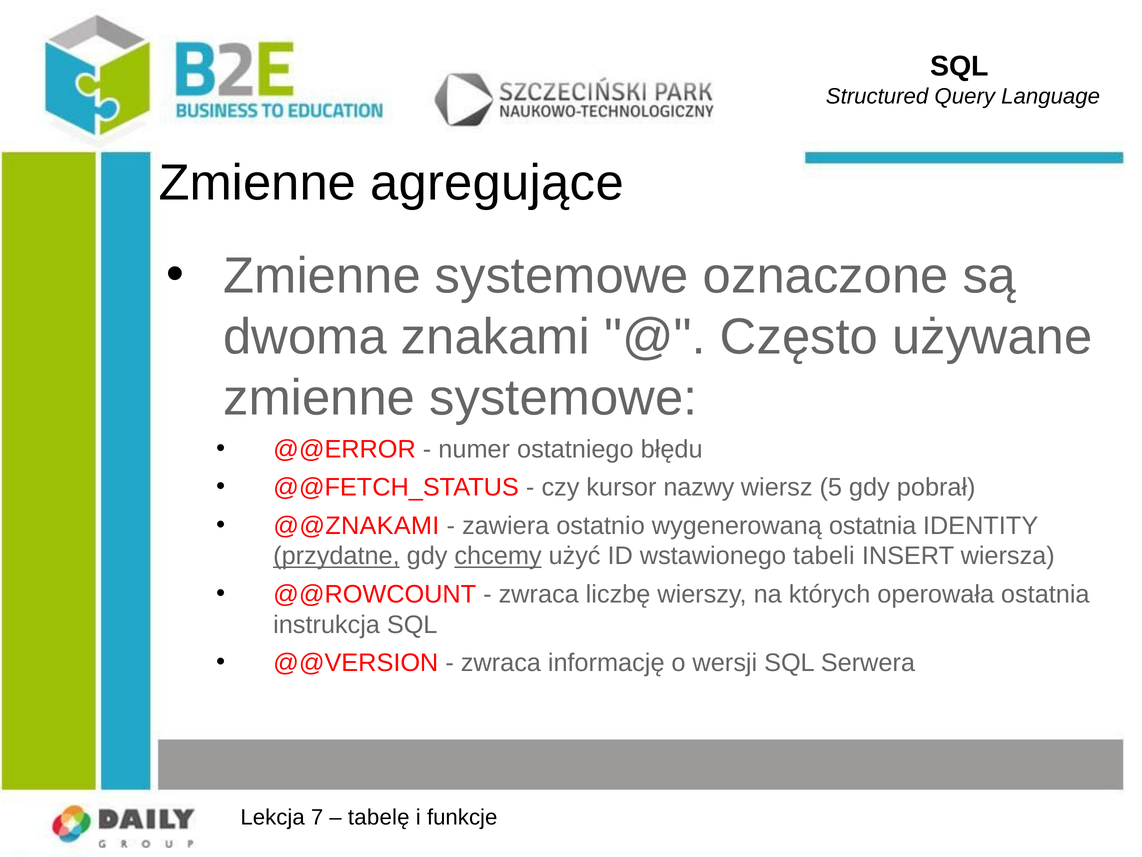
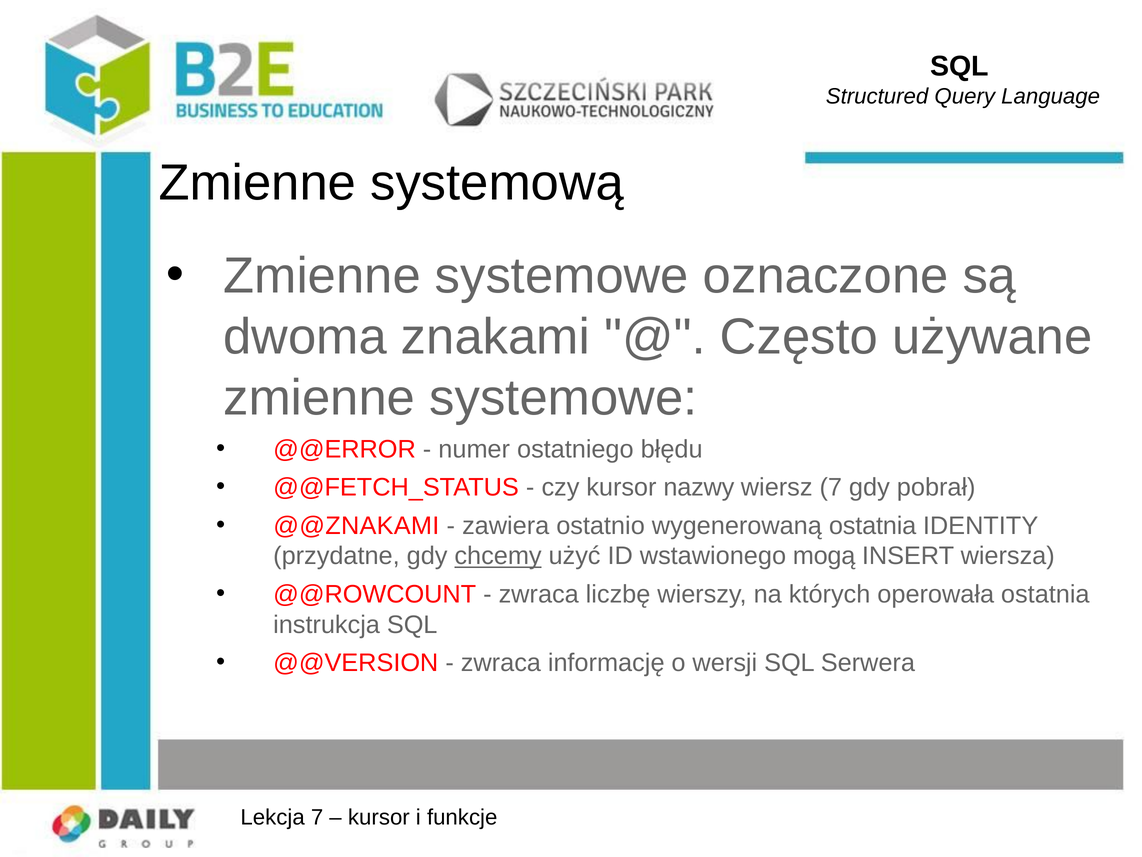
agregujące: agregujące -> systemową
wiersz 5: 5 -> 7
przydatne underline: present -> none
tabeli: tabeli -> mogą
tabelę at (379, 817): tabelę -> kursor
